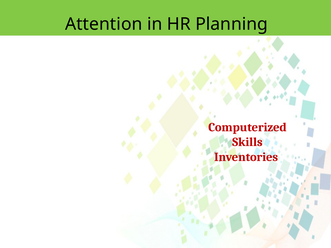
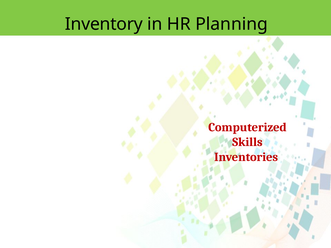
Attention: Attention -> Inventory
